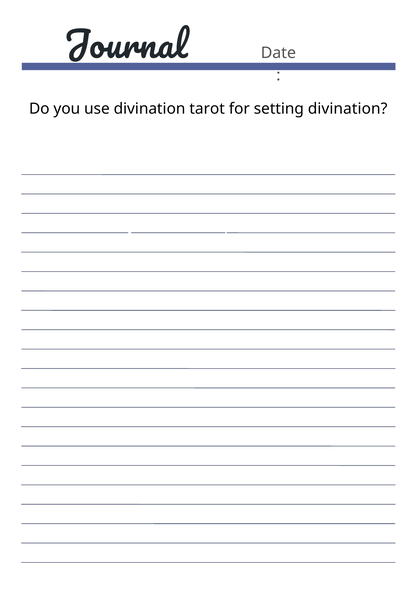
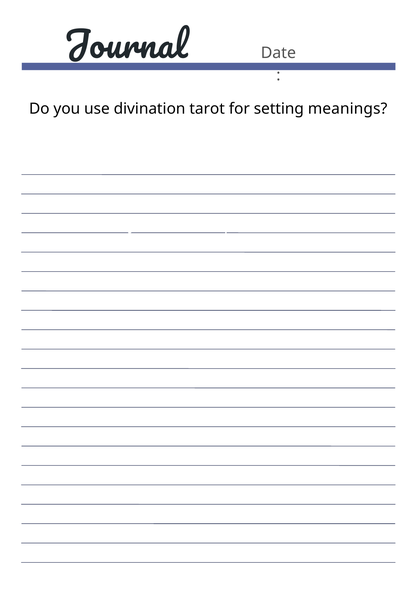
setting divination: divination -> meanings
